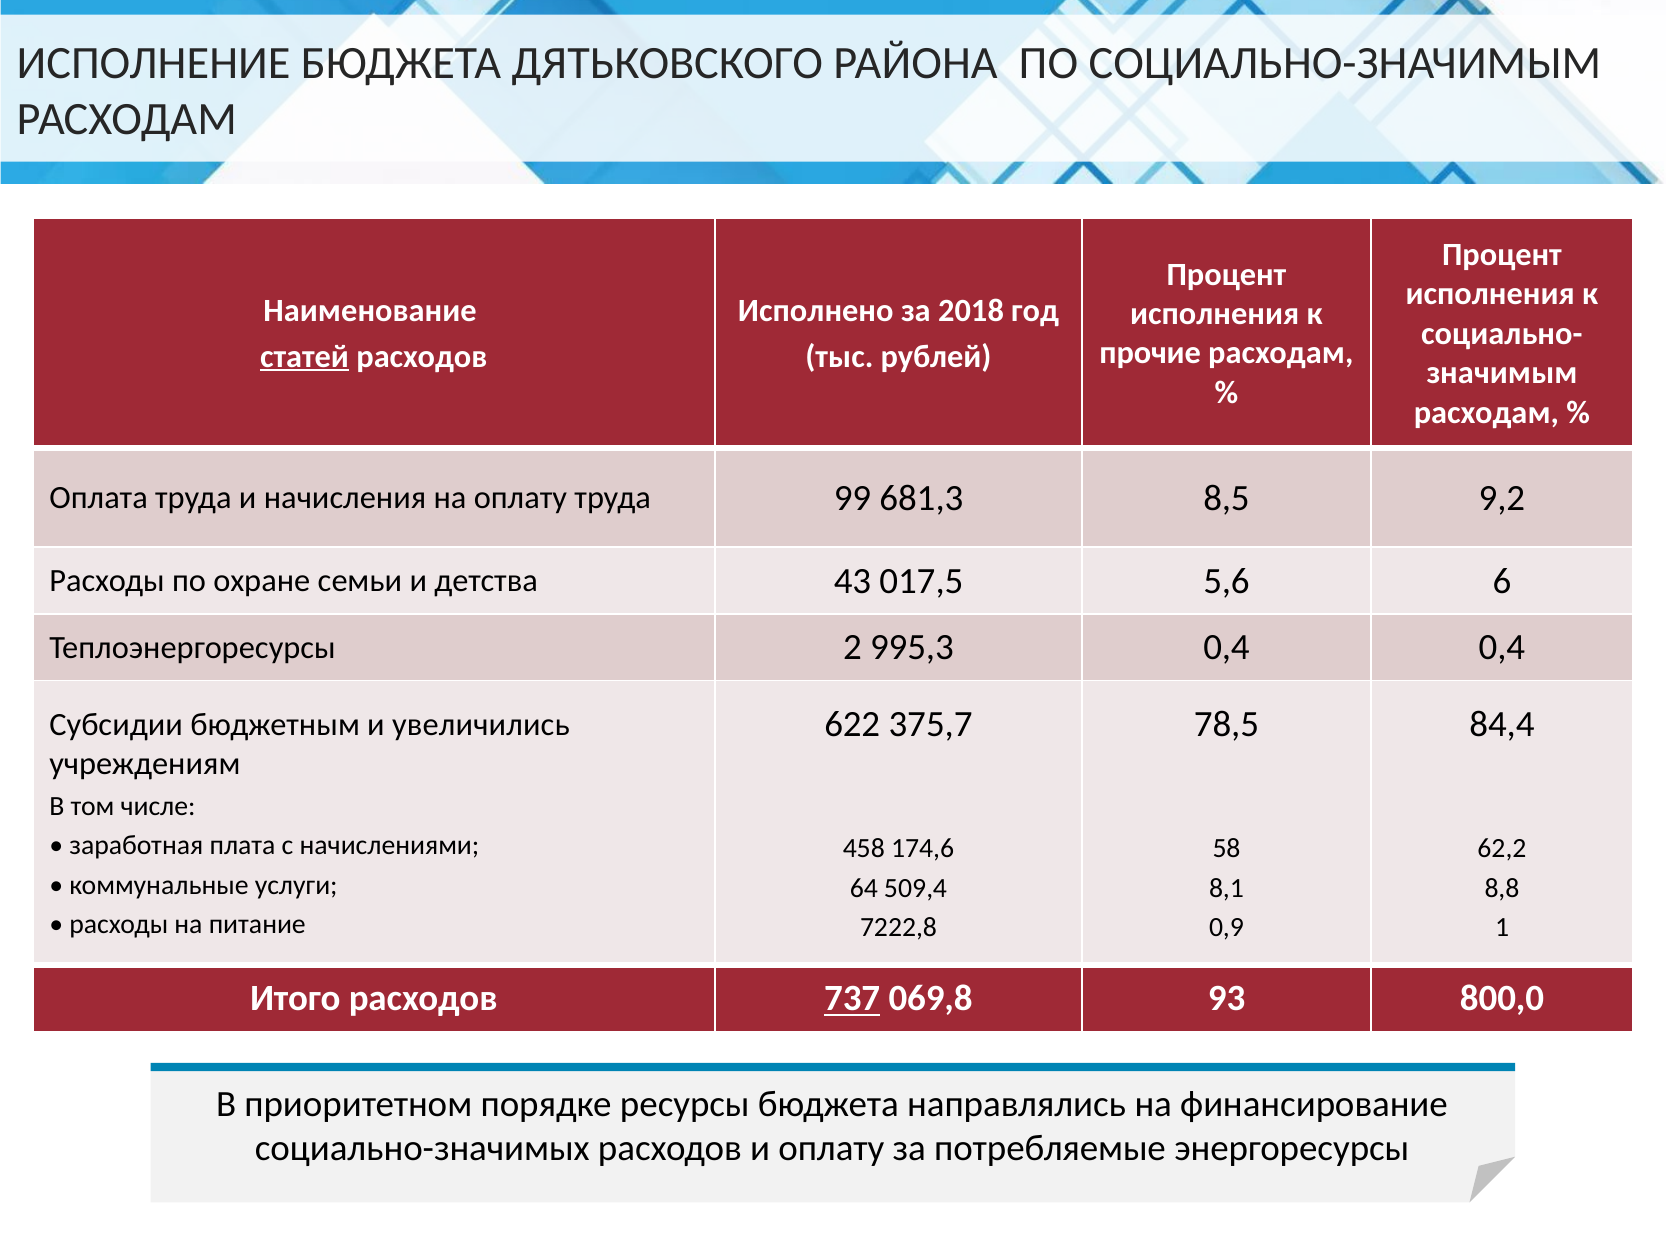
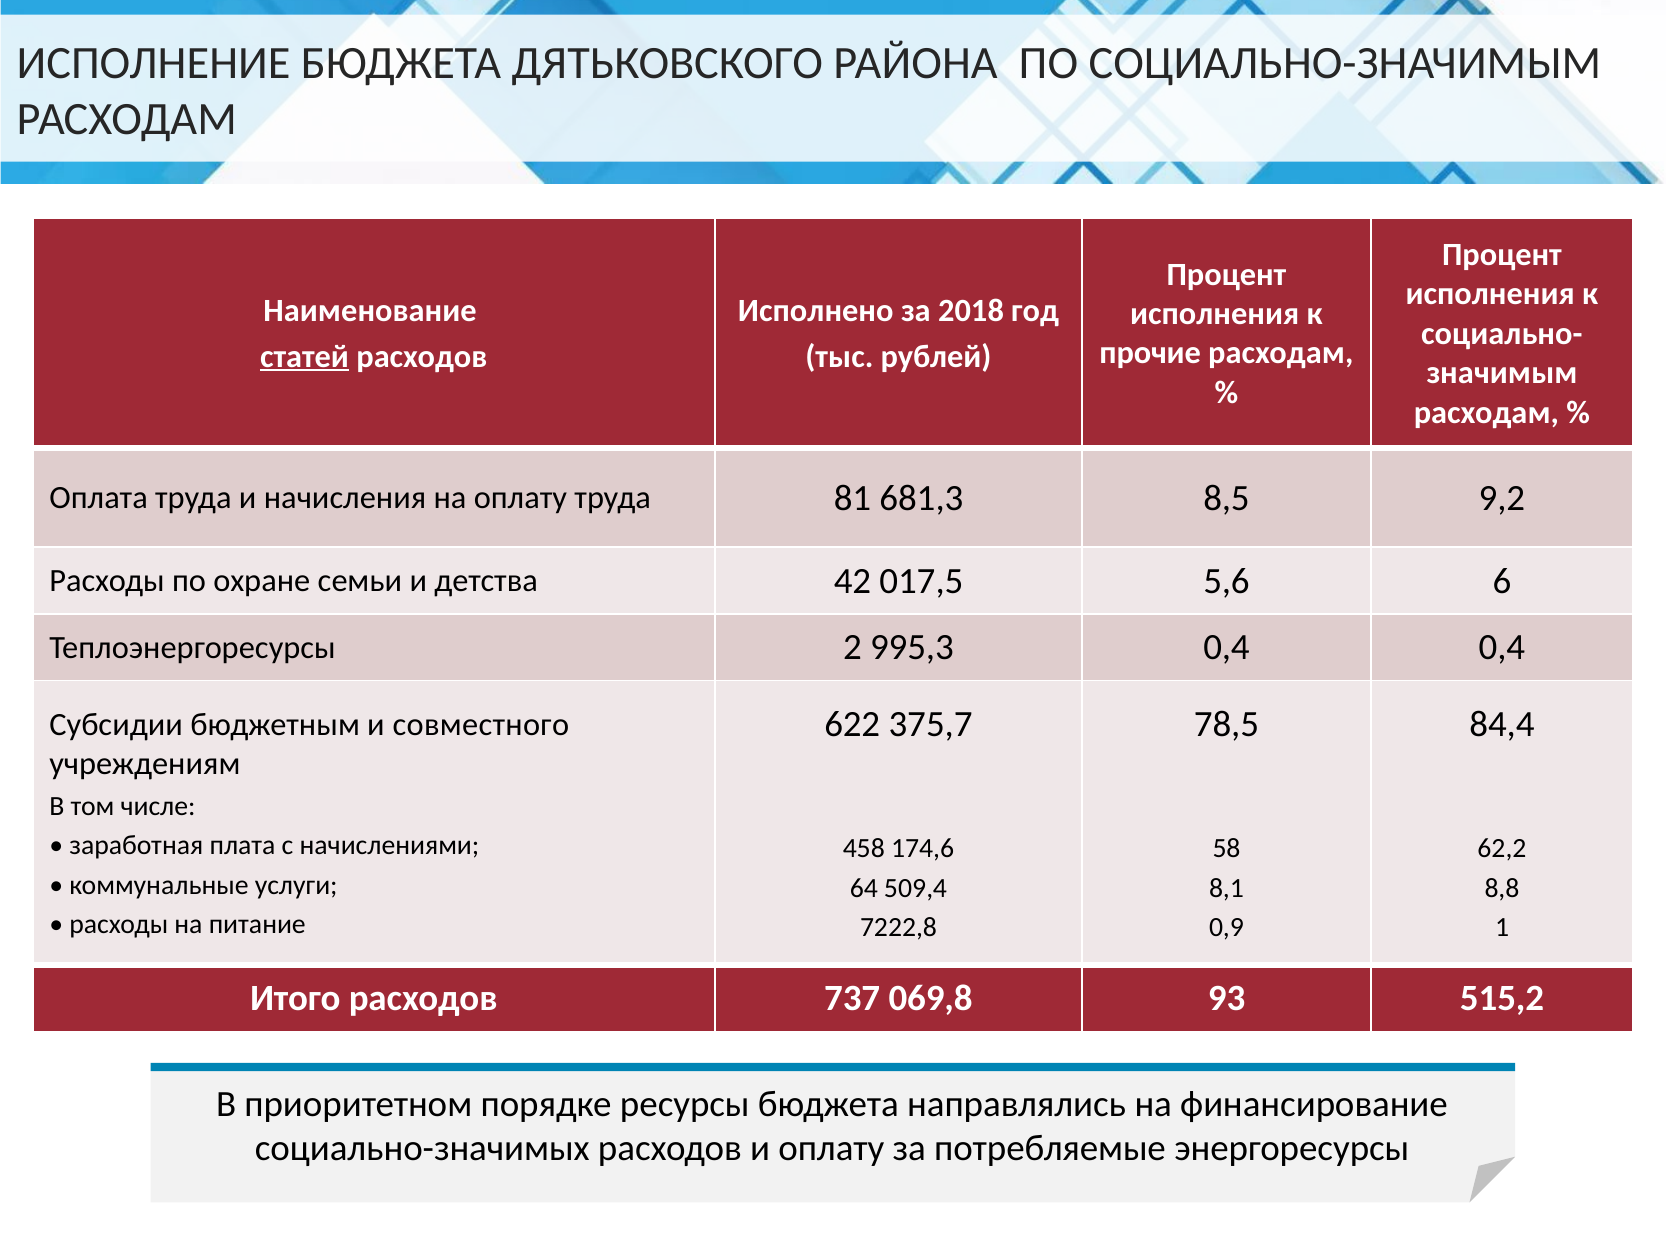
99: 99 -> 81
43: 43 -> 42
увеличились: увеличились -> совместного
737 underline: present -> none
800,0: 800,0 -> 515,2
